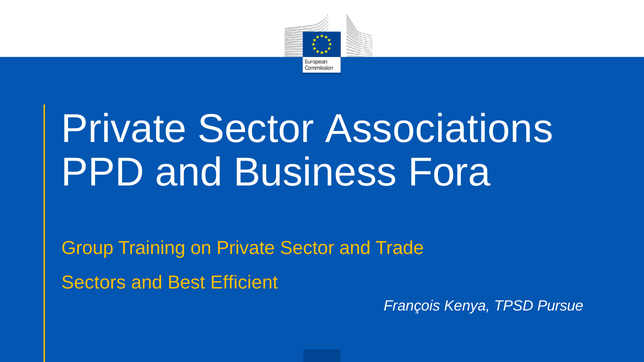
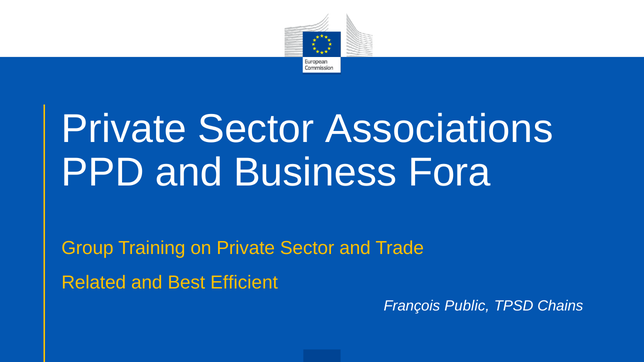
Sectors: Sectors -> Related
Kenya: Kenya -> Public
Pursue: Pursue -> Chains
